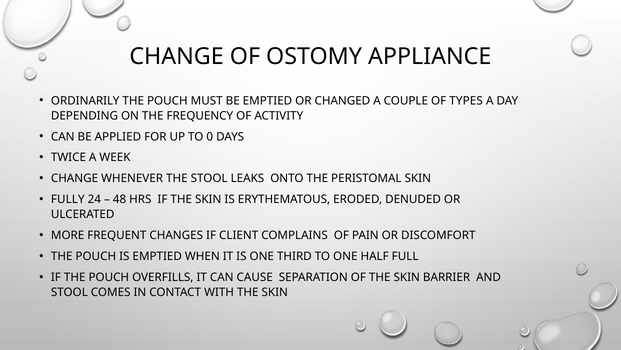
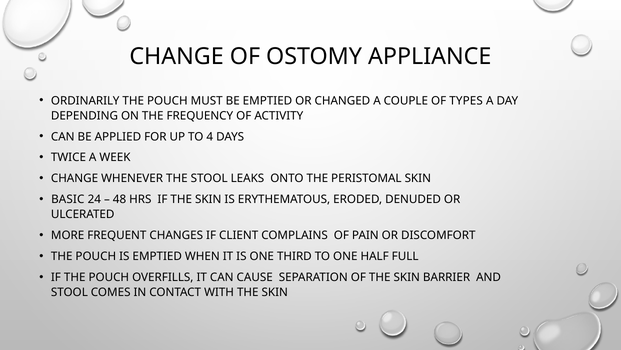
0: 0 -> 4
FULLY: FULLY -> BASIC
